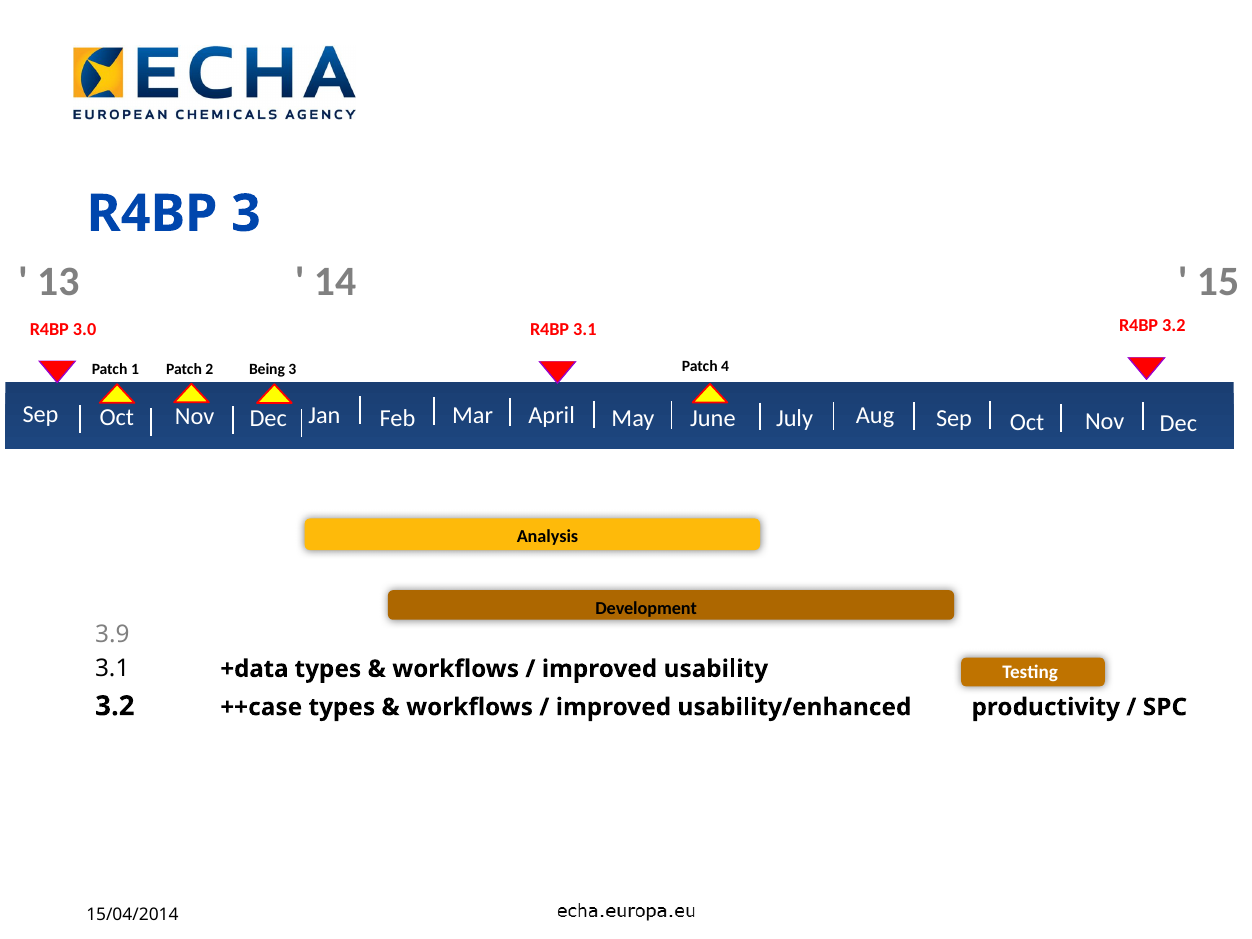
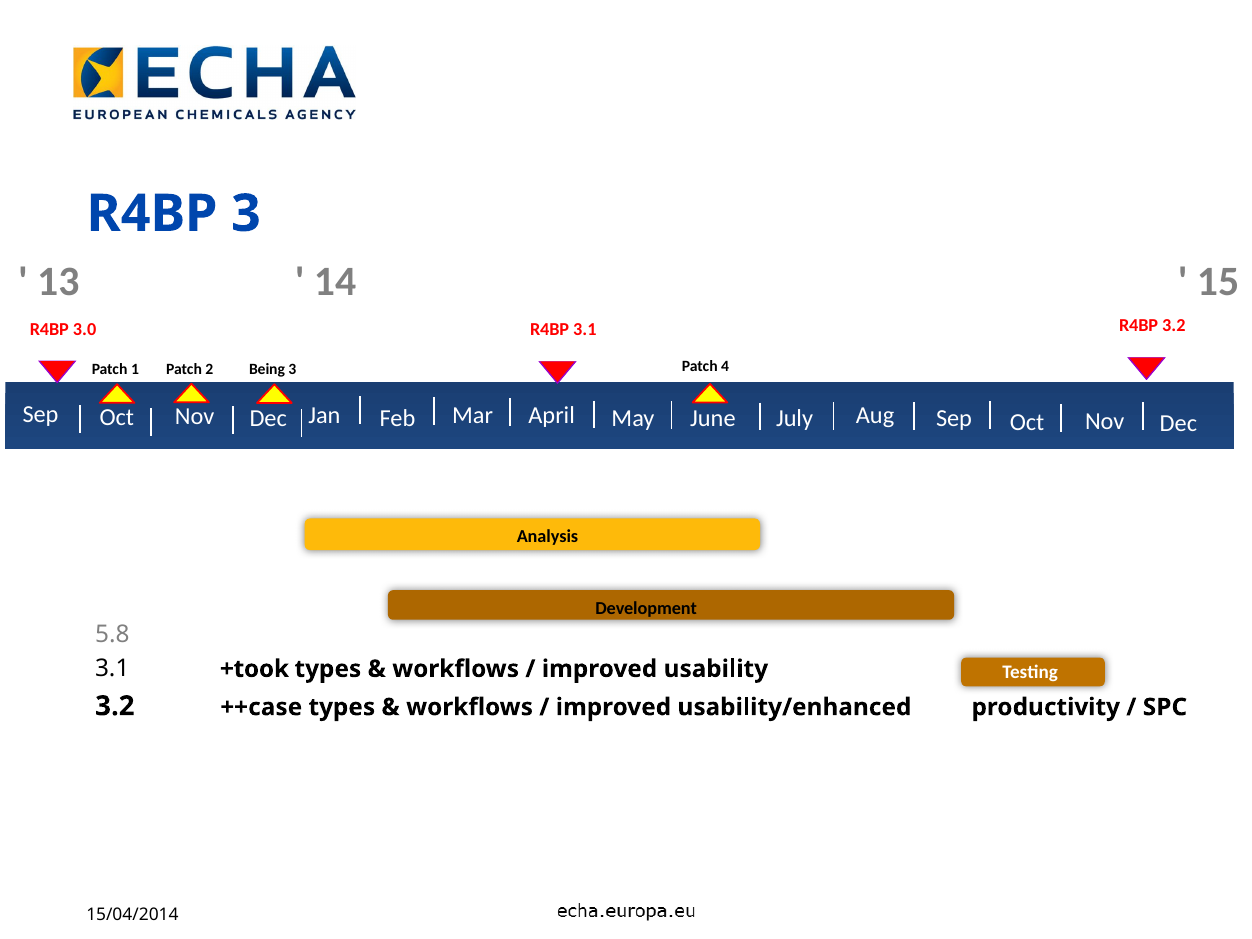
3.9: 3.9 -> 5.8
+data: +data -> +took
